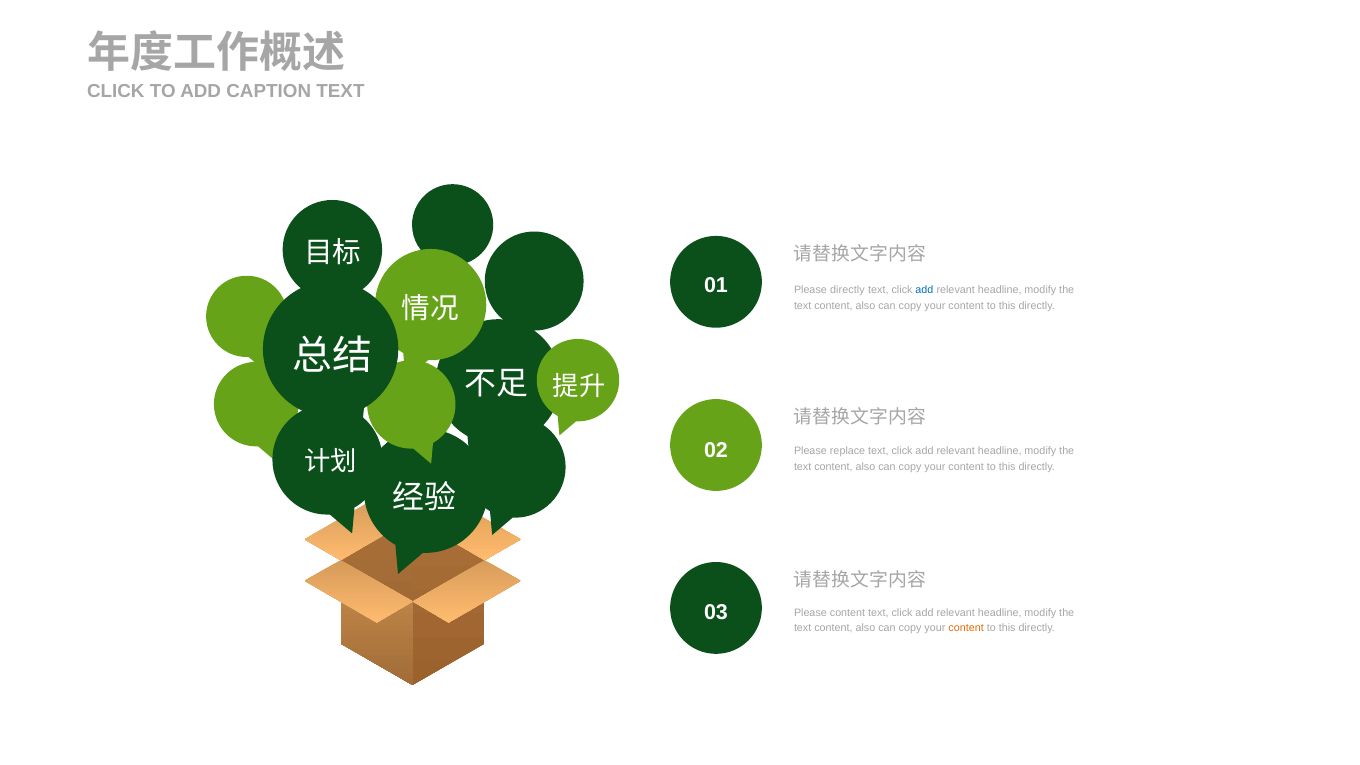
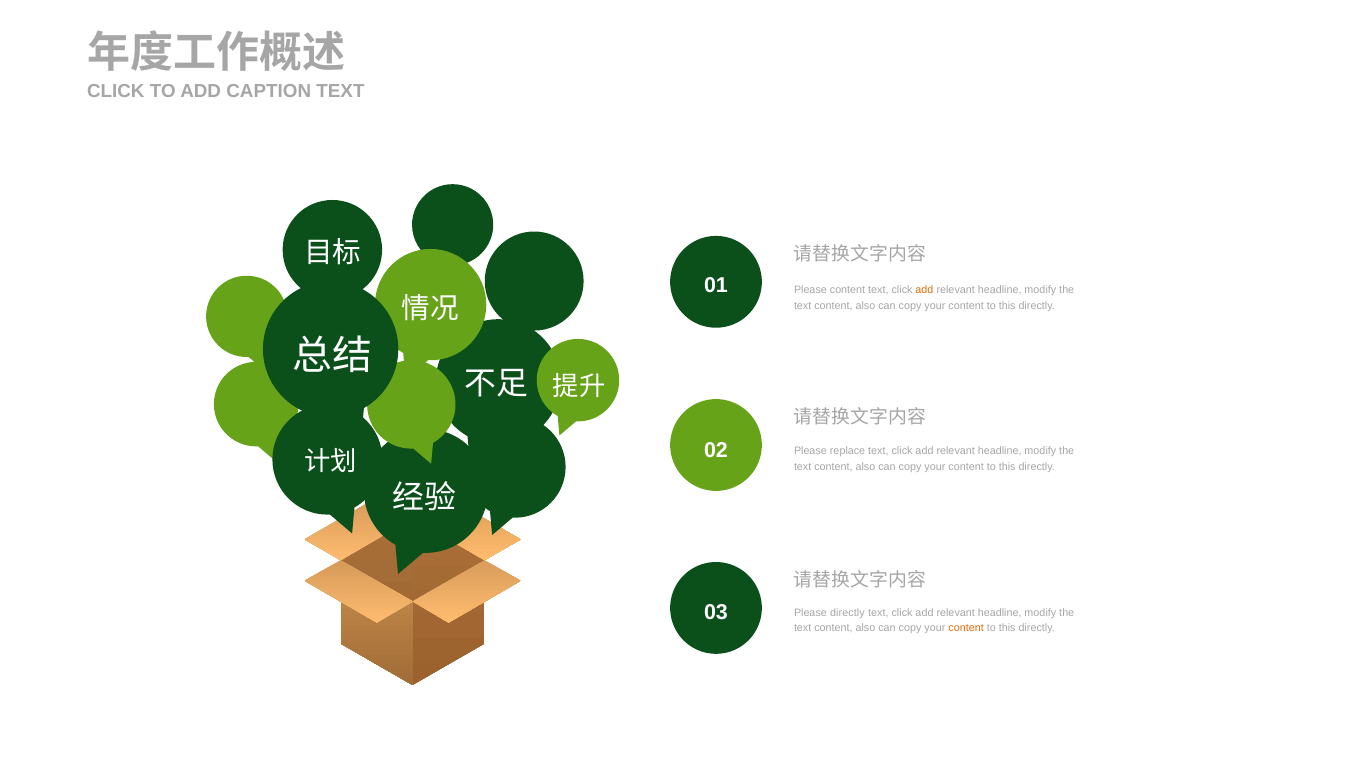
Please directly: directly -> content
add at (924, 290) colour: blue -> orange
Please content: content -> directly
